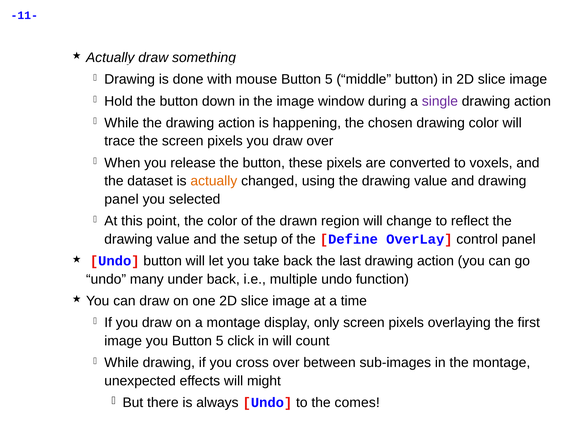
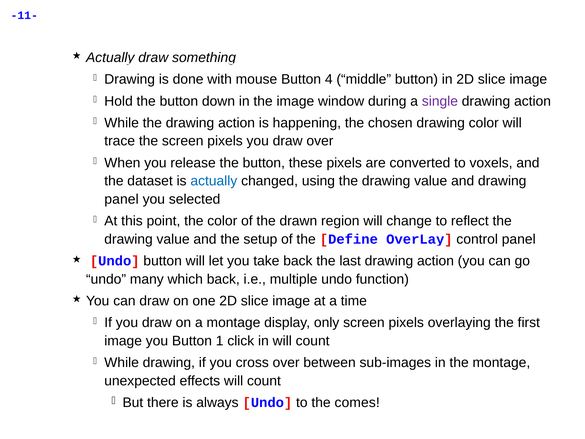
mouse Button 5: 5 -> 4
actually at (214, 181) colour: orange -> blue
under: under -> which
you Button 5: 5 -> 1
effects will might: might -> count
